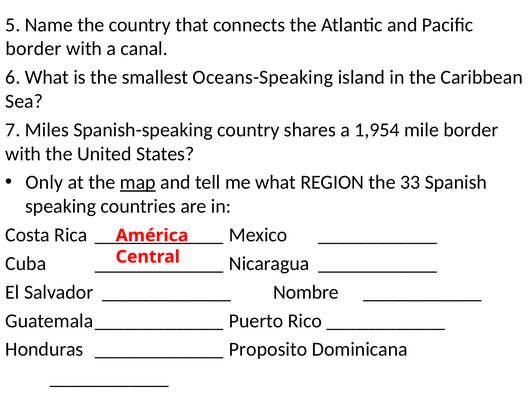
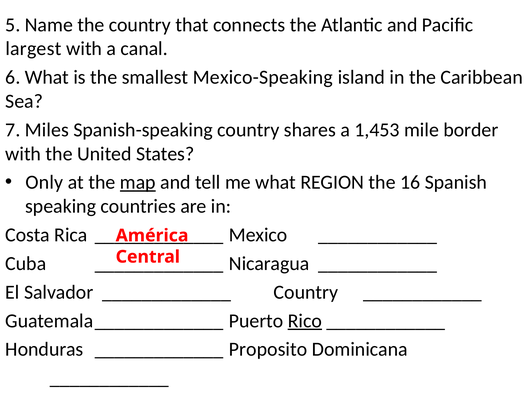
border at (33, 49): border -> largest
Oceans-Speaking: Oceans-Speaking -> Mexico-Speaking
1,954: 1,954 -> 1,453
33: 33 -> 16
Nombre at (306, 292): Nombre -> Country
Rico underline: none -> present
